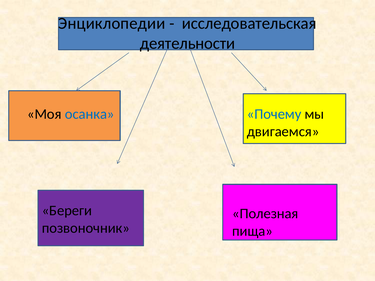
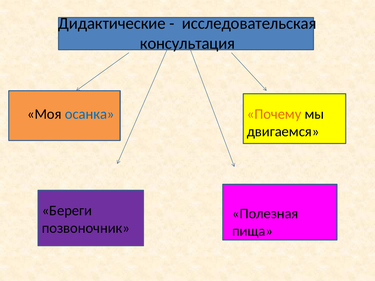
Энциклопедии: Энциклопедии -> Дидактические
деятельности: деятельности -> консультация
Почему colour: blue -> orange
